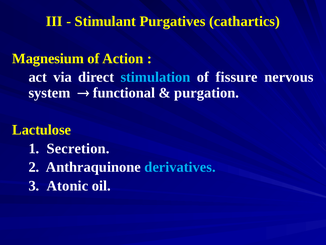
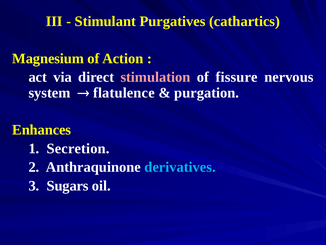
stimulation colour: light blue -> pink
functional: functional -> flatulence
Lactulose: Lactulose -> Enhances
Atonic: Atonic -> Sugars
